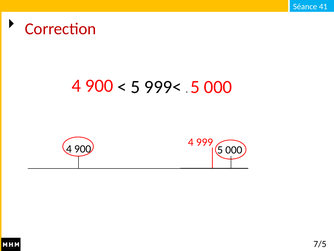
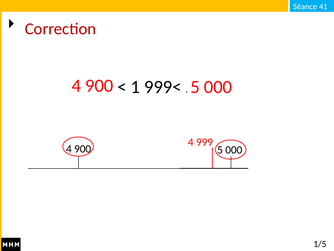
5 at (135, 87): 5 -> 1
7/5: 7/5 -> 1/5
